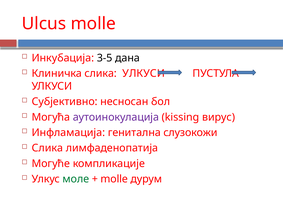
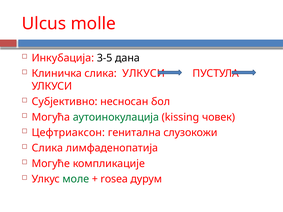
аутоинокулација colour: purple -> green
вирус: вирус -> човек
Инфламација: Инфламација -> Цефтриаксон
molle at (114, 179): molle -> rosea
